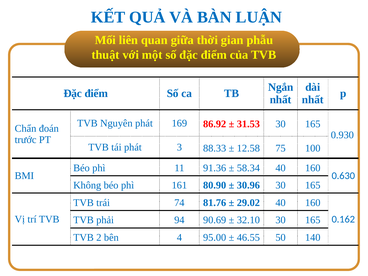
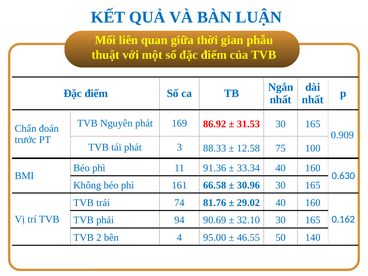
0.930: 0.930 -> 0.909
58.34: 58.34 -> 33.34
80.90: 80.90 -> 66.58
